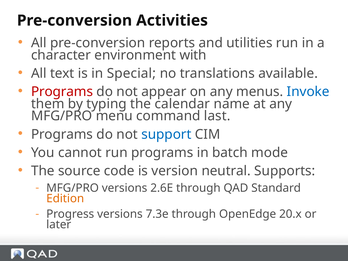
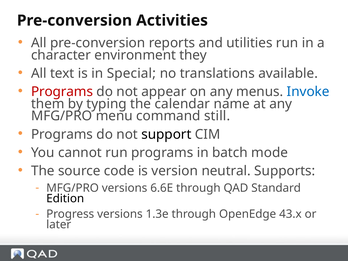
with: with -> they
last: last -> still
support colour: blue -> black
2.6E: 2.6E -> 6.6E
Edition colour: orange -> black
7.3e: 7.3e -> 1.3e
20.x: 20.x -> 43.x
